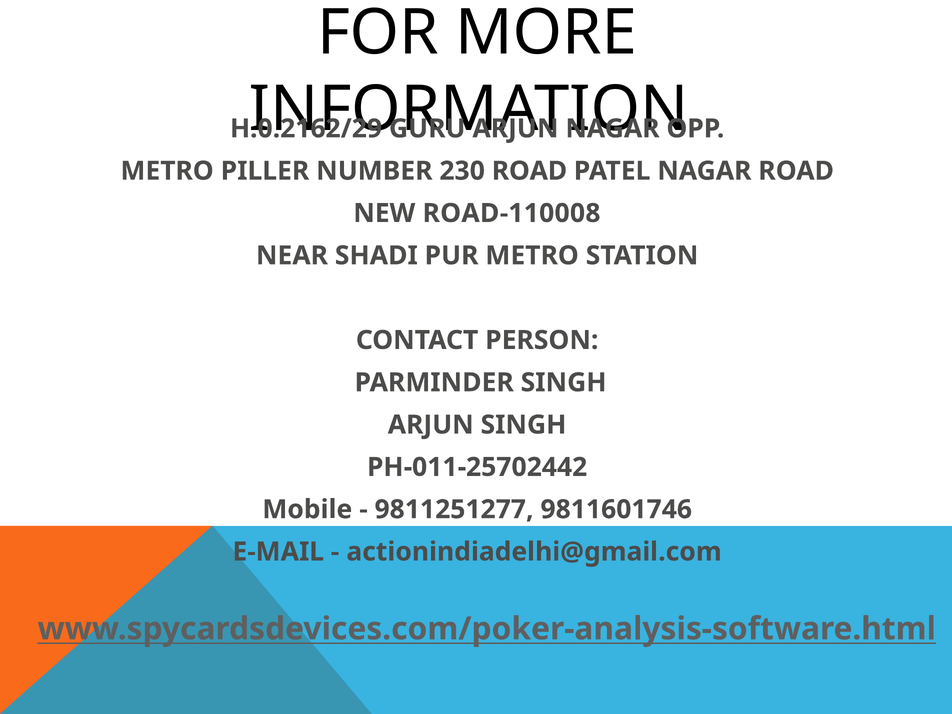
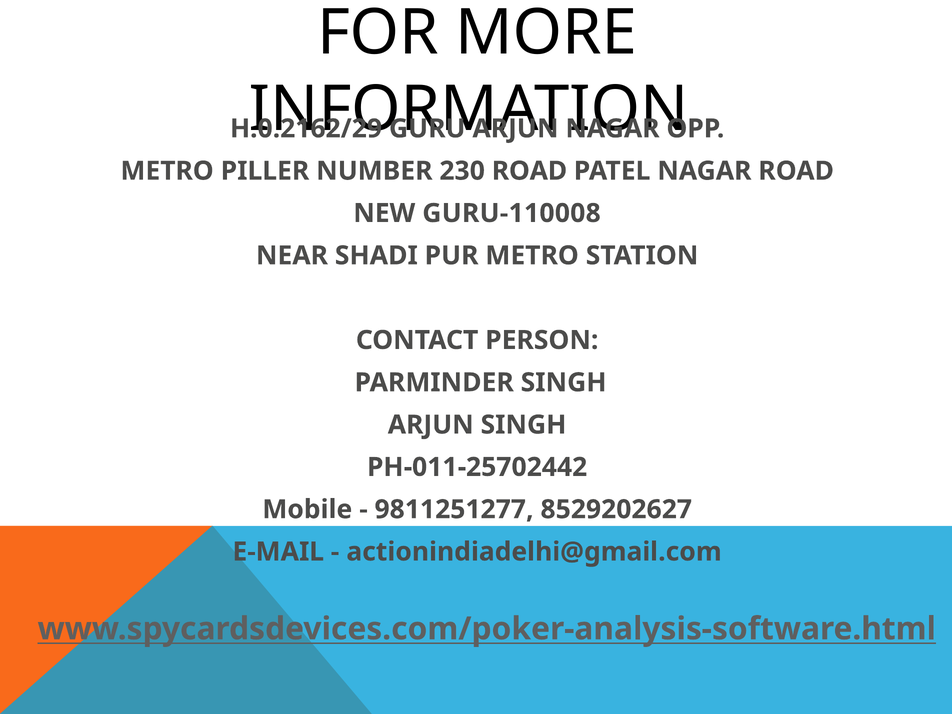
ROAD-110008: ROAD-110008 -> GURU-110008
9811601746: 9811601746 -> 8529202627
